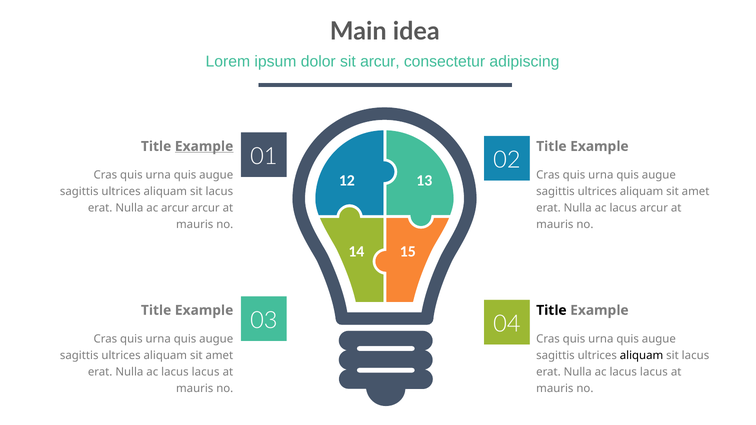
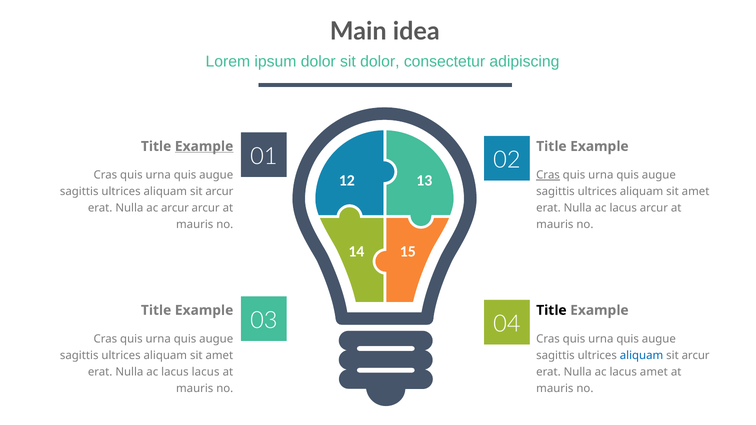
sit arcur: arcur -> dolor
Cras at (548, 175) underline: none -> present
lacus at (219, 192): lacus -> arcur
aliquam at (642, 356) colour: black -> blue
lacus at (696, 356): lacus -> arcur
lacus at (654, 372): lacus -> amet
